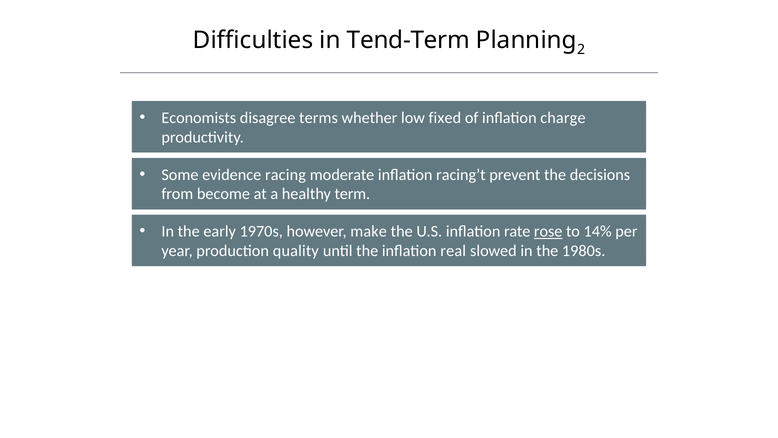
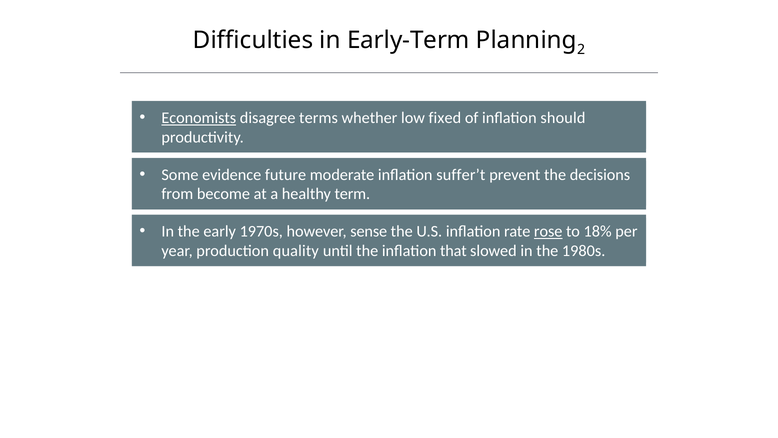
Tend-Term: Tend-Term -> Early-Term
Economists underline: none -> present
charge: charge -> should
racing: racing -> future
racing’t: racing’t -> suffer’t
make: make -> sense
14%: 14% -> 18%
real: real -> that
